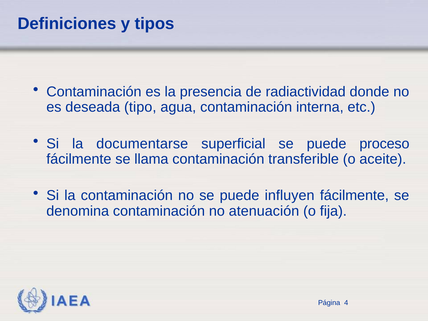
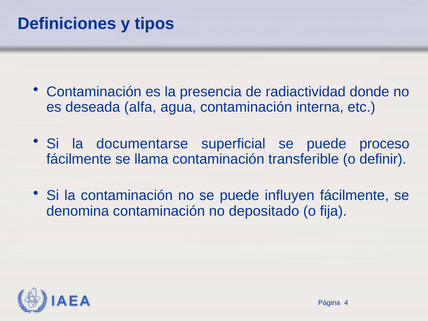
tipo: tipo -> alfa
aceite: aceite -> definir
atenuación: atenuación -> depositado
